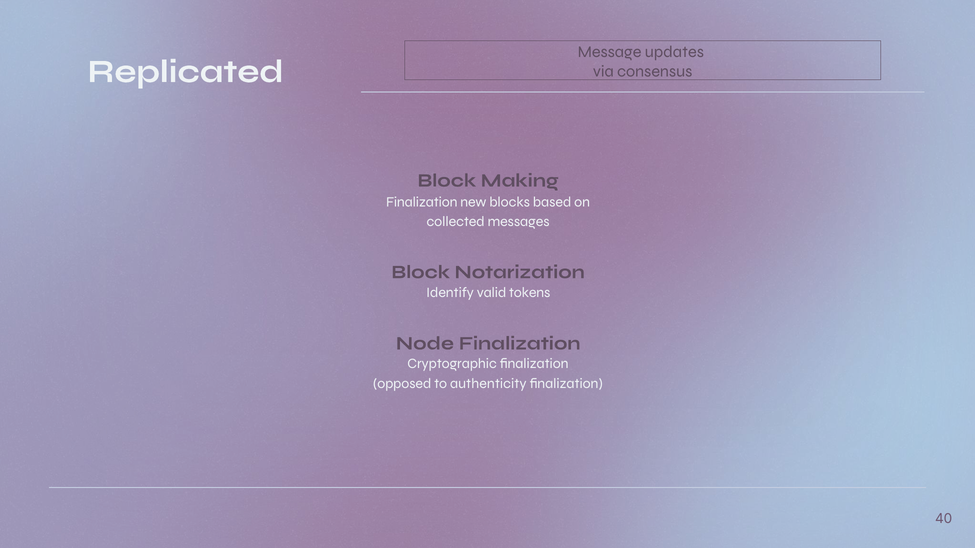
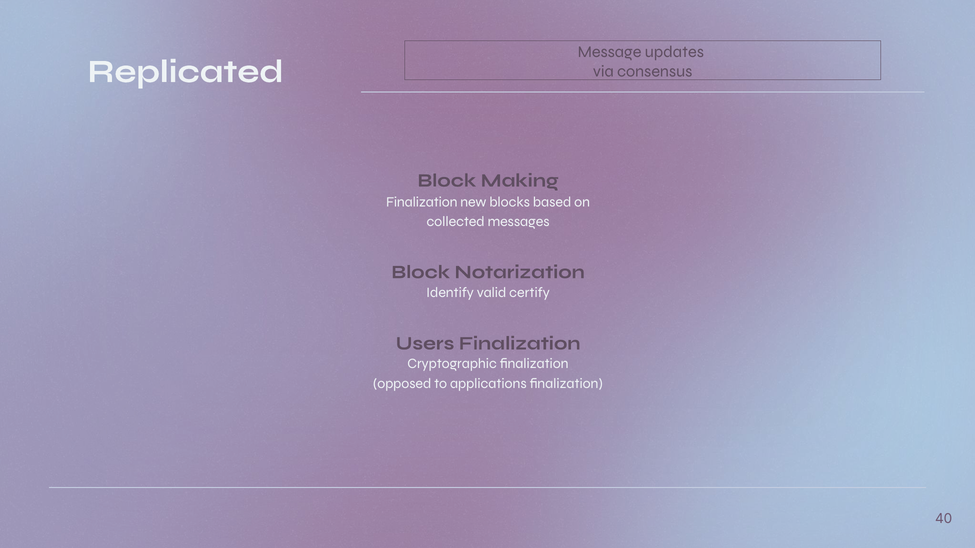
tokens: tokens -> certify
Node: Node -> Users
authenticity: authenticity -> applications
